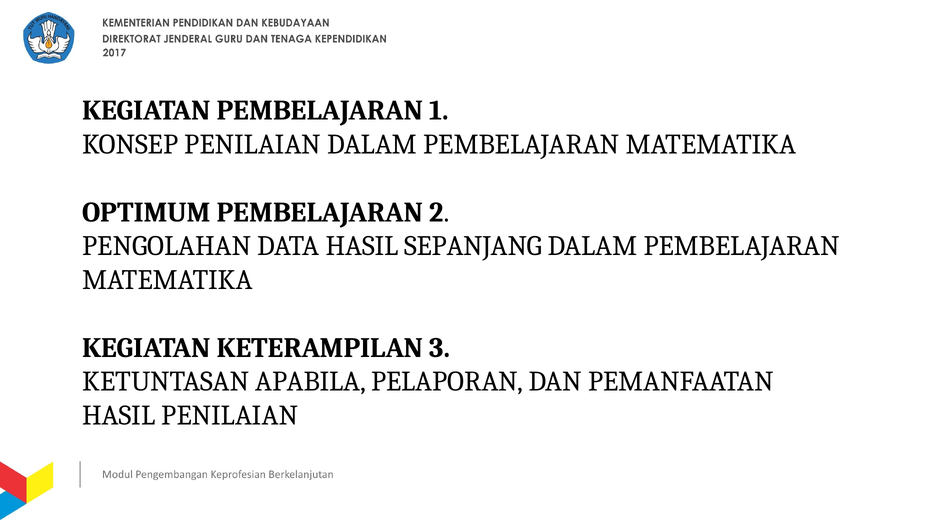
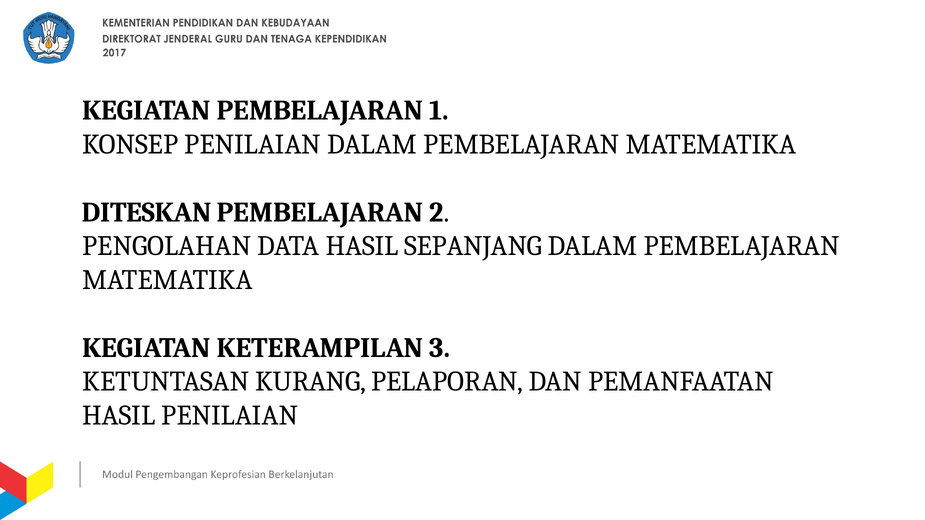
OPTIMUM: OPTIMUM -> DITESKAN
APABILA: APABILA -> KURANG
